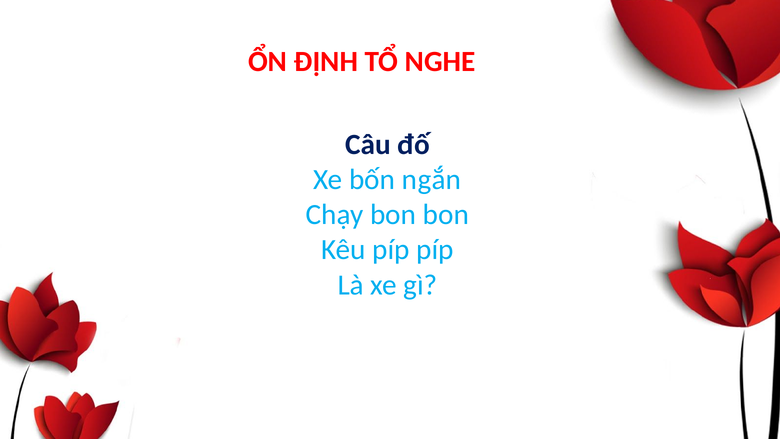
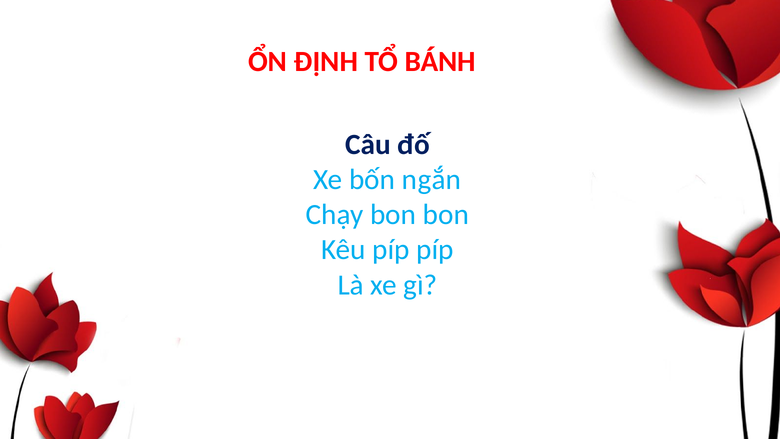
NGHE: NGHE -> BÁNH
